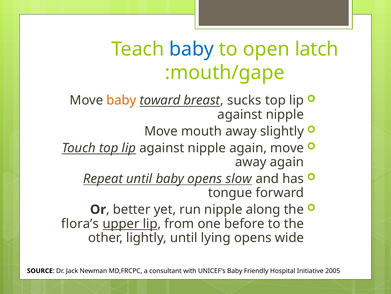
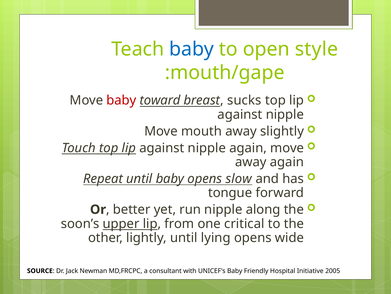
latch: latch -> style
baby at (121, 100) colour: orange -> red
flora’s: flora’s -> soon’s
before: before -> critical
